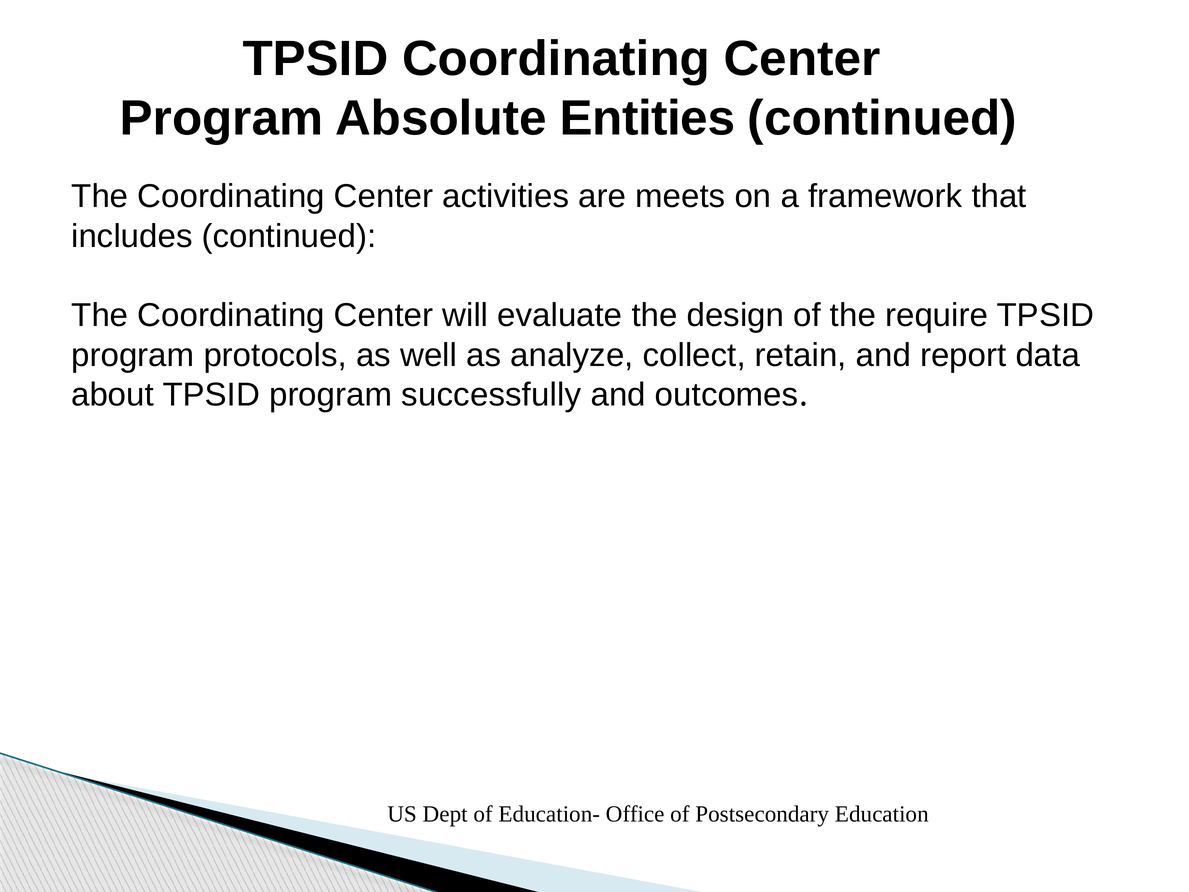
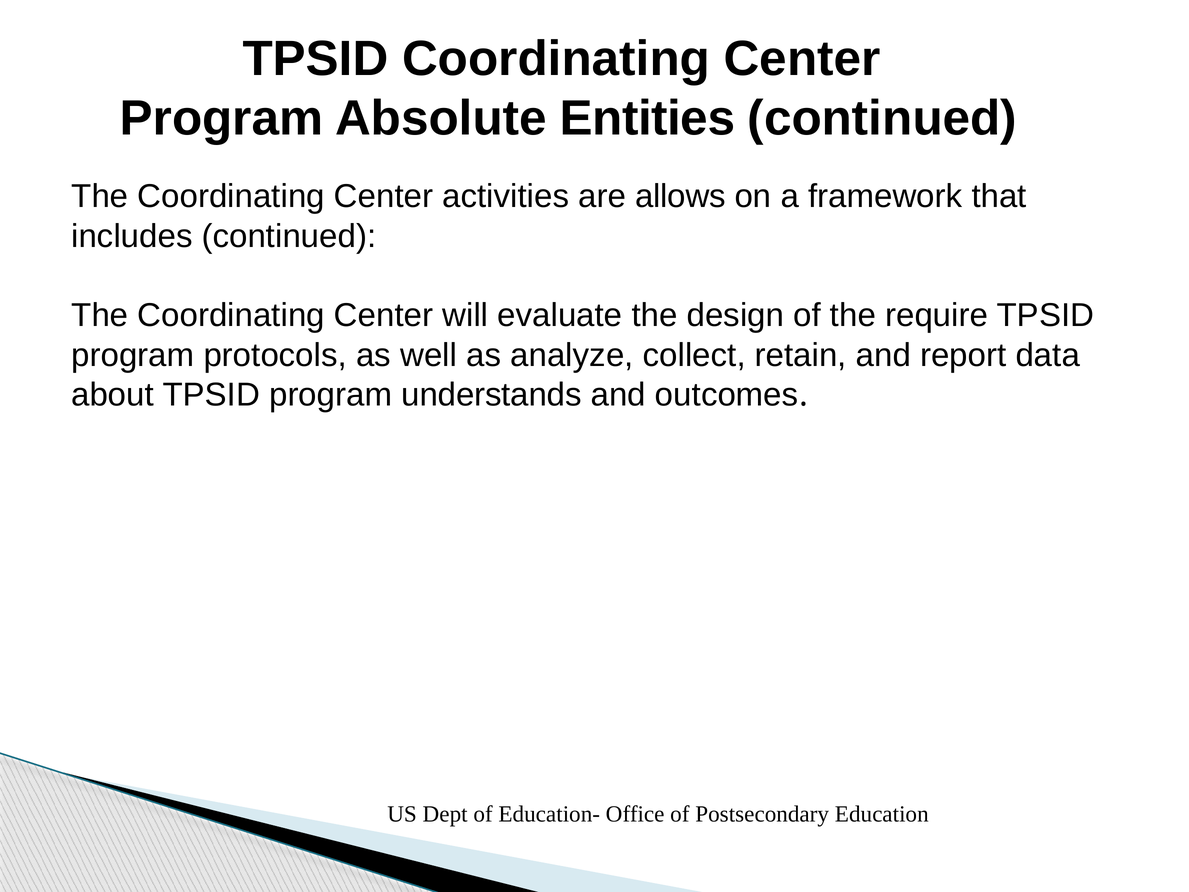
meets: meets -> allows
successfully: successfully -> understands
